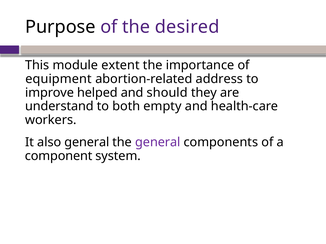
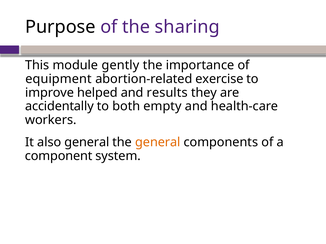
desired: desired -> sharing
extent: extent -> gently
address: address -> exercise
should: should -> results
understand: understand -> accidentally
general at (158, 143) colour: purple -> orange
